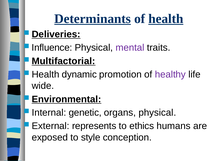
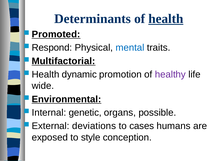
Determinants underline: present -> none
Deliveries: Deliveries -> Promoted
Influence: Influence -> Respond
mental colour: purple -> blue
organs physical: physical -> possible
represents: represents -> deviations
ethics: ethics -> cases
